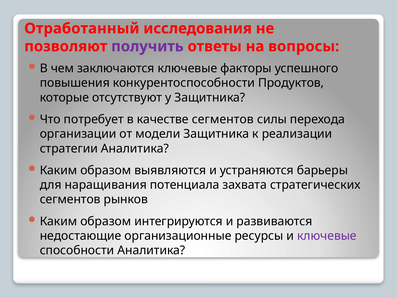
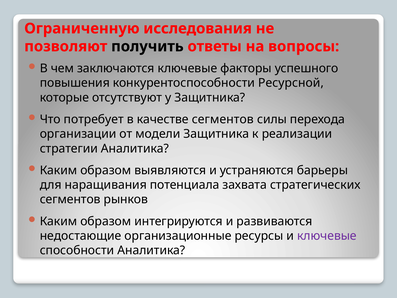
Отработанный: Отработанный -> Ограниченную
получить colour: purple -> black
Продуктов: Продуктов -> Ресурсной
